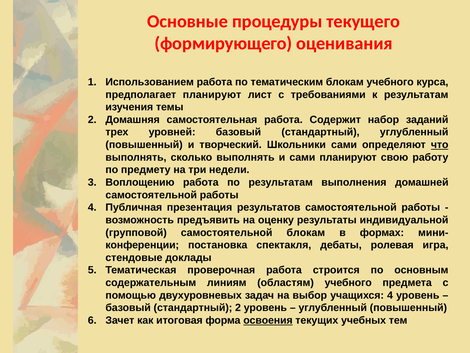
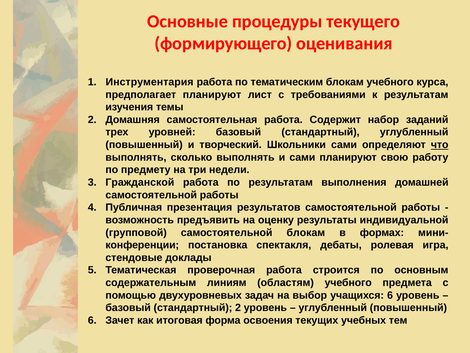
Использованием: Использованием -> Инструментария
Воплощению: Воплощению -> Гражданской
учащихся 4: 4 -> 6
освоения underline: present -> none
